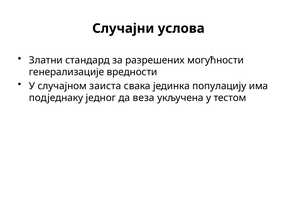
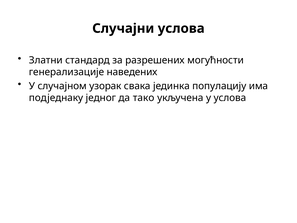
вредности: вредности -> наведених
заиста: заиста -> узорак
веза: веза -> тако
у тестом: тестом -> услова
